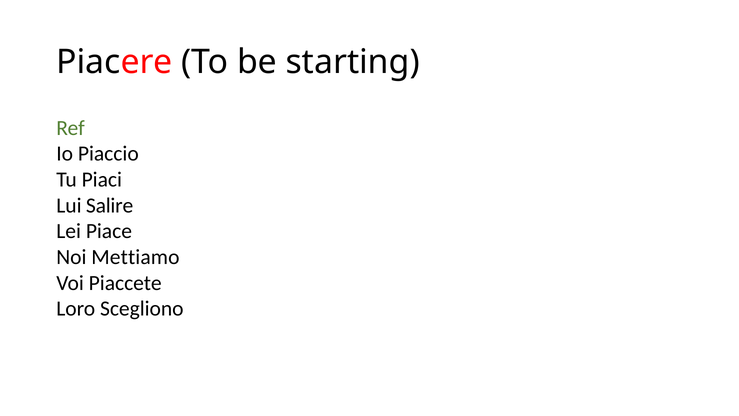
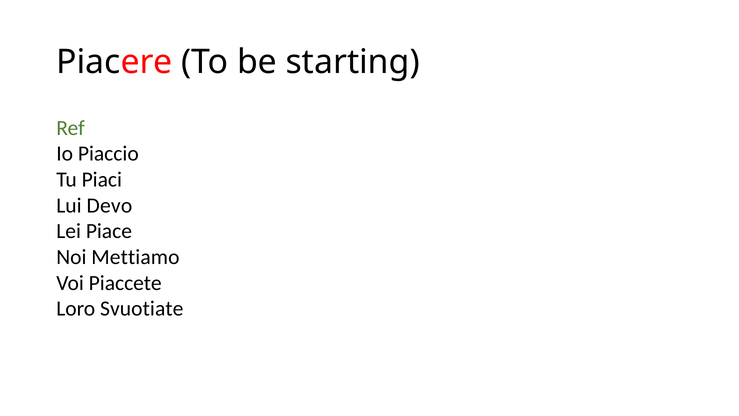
Salire: Salire -> Devo
Scegliono: Scegliono -> Svuotiate
